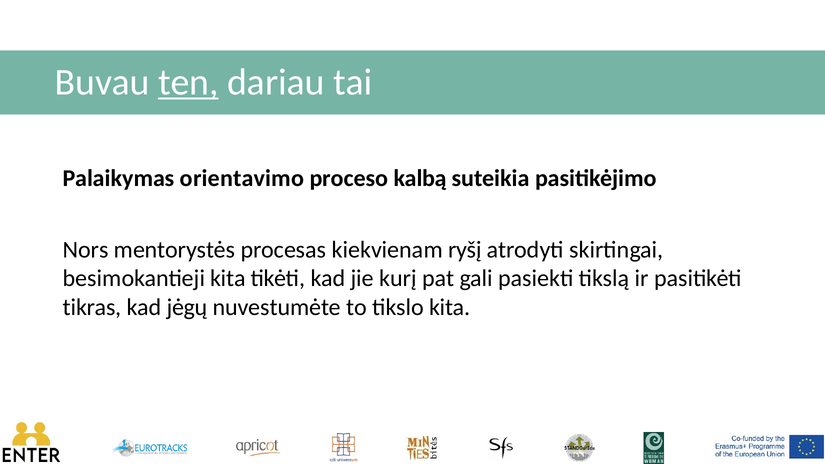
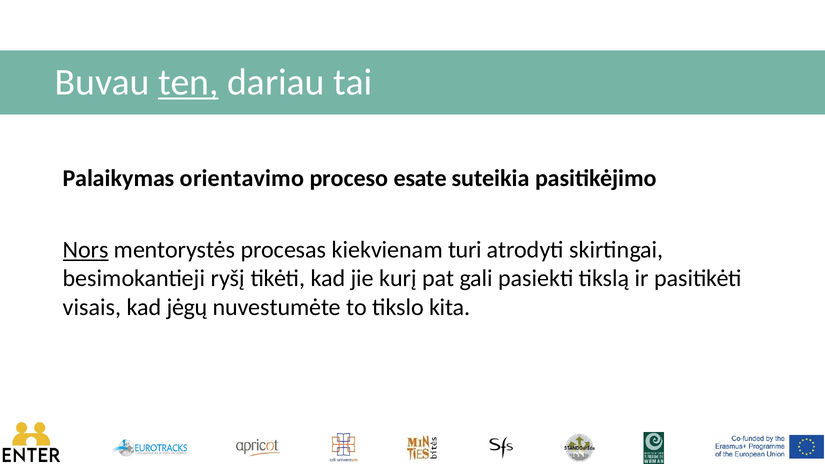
kalbą: kalbą -> esate
Nors underline: none -> present
ryšį: ryšį -> turi
besimokantieji kita: kita -> ryšį
tikras: tikras -> visais
